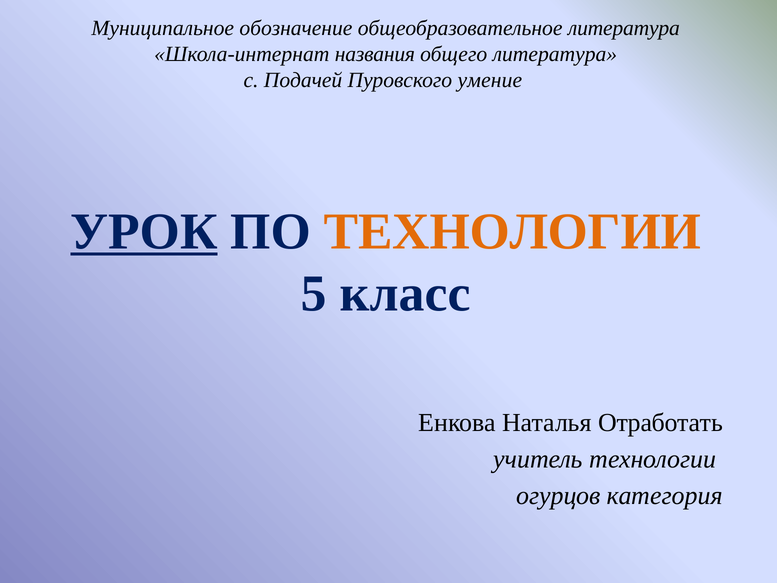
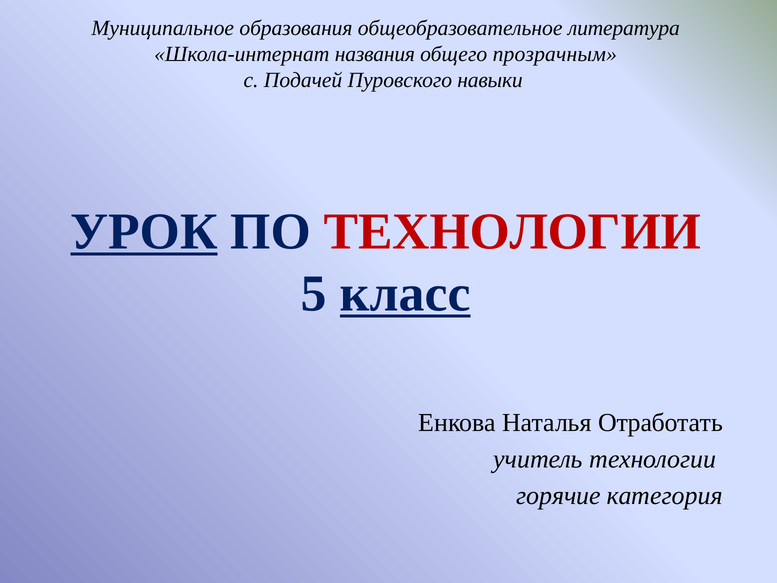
обозначение: обозначение -> образования
общего литература: литература -> прозрачным
умение: умение -> навыки
ТЕХНОЛОГИИ at (512, 232) colour: orange -> red
класс underline: none -> present
огурцов: огурцов -> горячие
